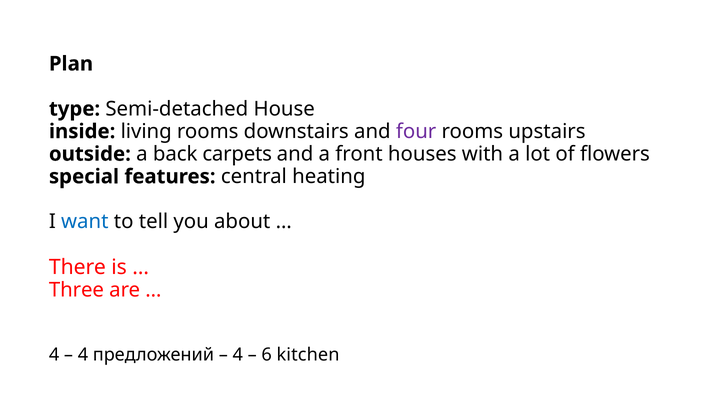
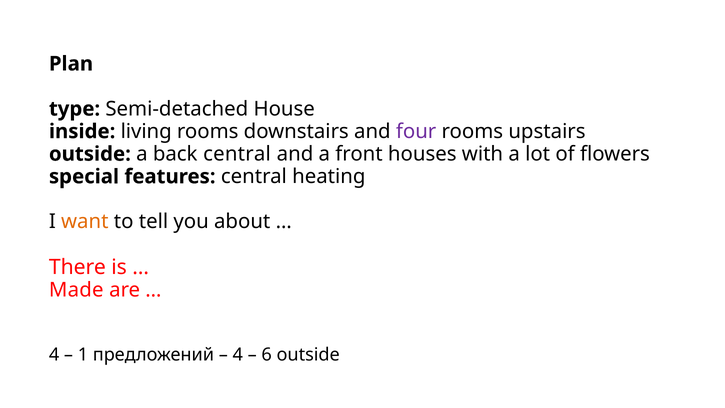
back carpets: carpets -> central
want colour: blue -> orange
Three: Three -> Made
4 at (83, 355): 4 -> 1
6 kitchen: kitchen -> outside
